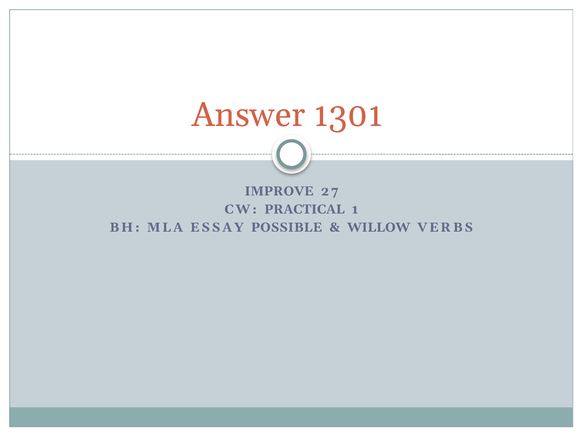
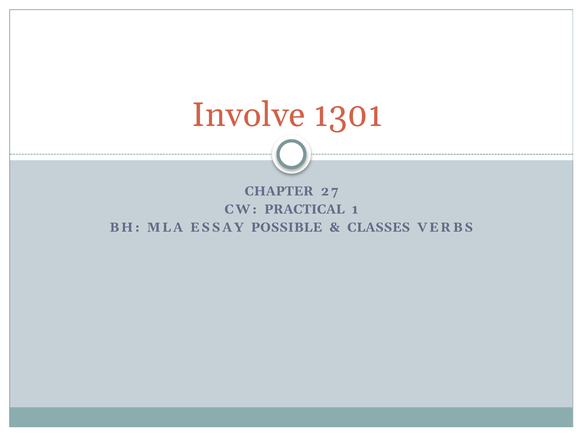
Answer: Answer -> Involve
IMPROVE: IMPROVE -> CHAPTER
WILLOW: WILLOW -> CLASSES
